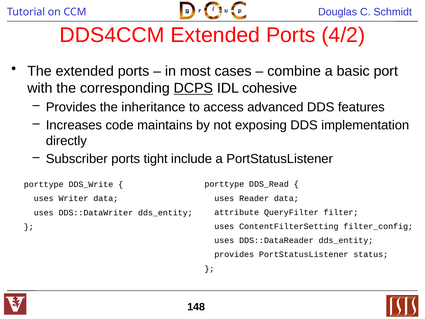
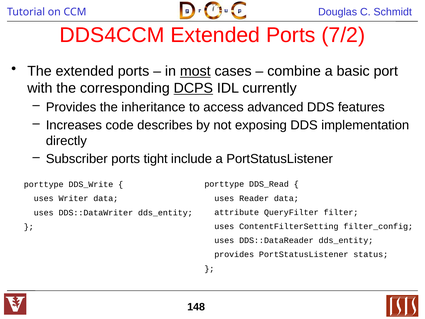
4/2: 4/2 -> 7/2
most underline: none -> present
cohesive: cohesive -> currently
maintains: maintains -> describes
